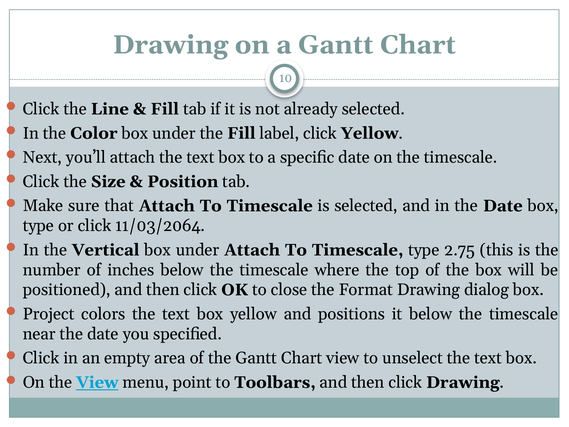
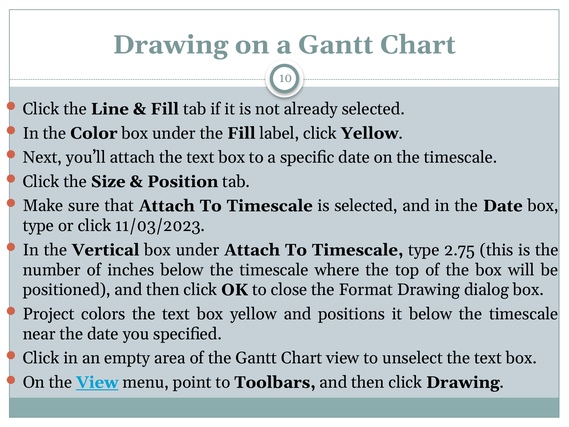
11/03/2064: 11/03/2064 -> 11/03/2023
